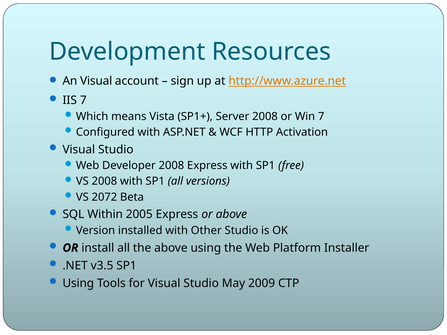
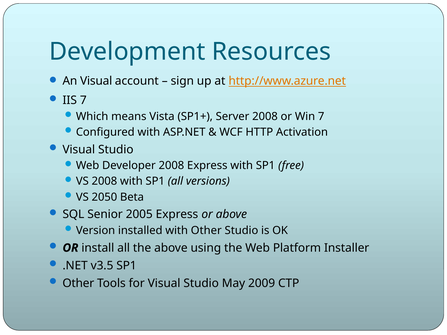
2072: 2072 -> 2050
Within: Within -> Senior
Using at (78, 284): Using -> Other
